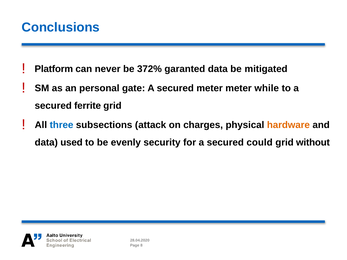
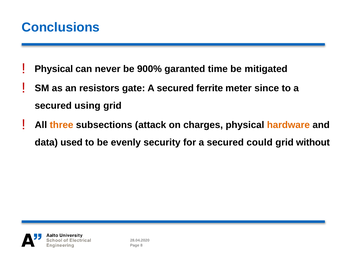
Platform at (54, 69): Platform -> Physical
372%: 372% -> 900%
garanted data: data -> time
personal: personal -> resistors
secured meter: meter -> ferrite
while: while -> since
ferrite: ferrite -> using
three colour: blue -> orange
